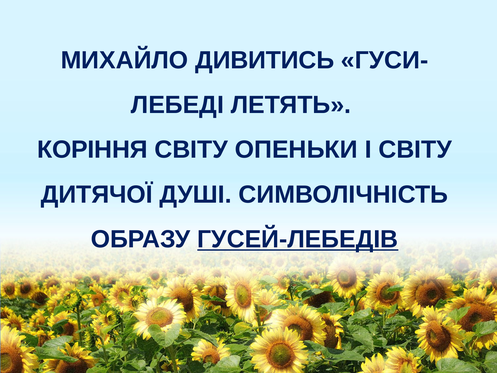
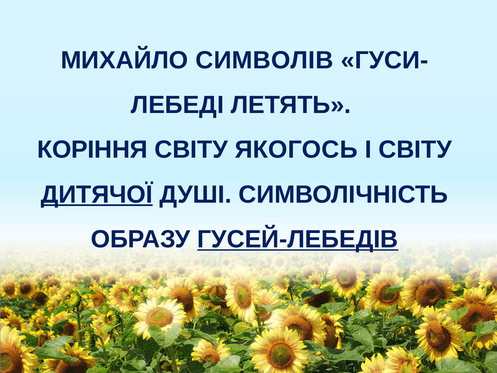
ДИВИТИСЬ: ДИВИТИСЬ -> СИМВОЛІВ
ОПЕНЬКИ: ОПЕНЬКИ -> ЯКОГОСЬ
ДИТЯЧОЇ underline: none -> present
